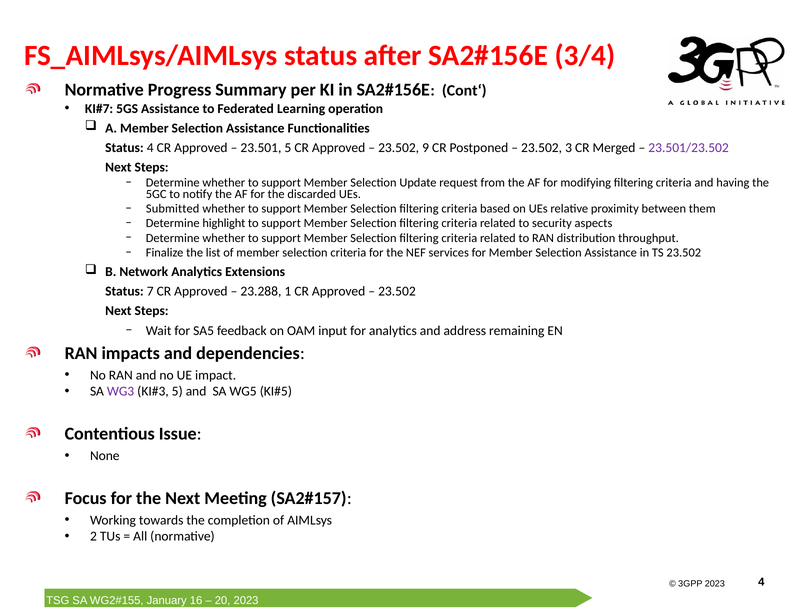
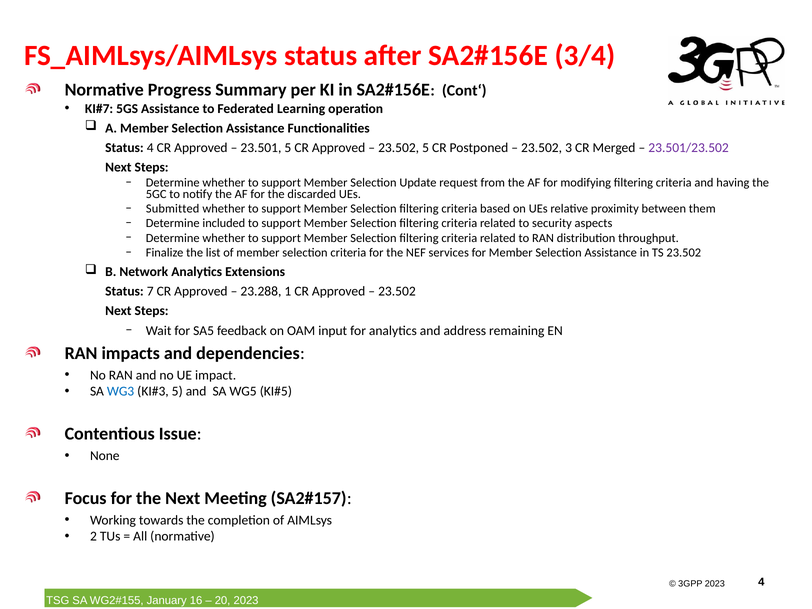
23.502 9: 9 -> 5
highlight: highlight -> included
WG3 colour: purple -> blue
